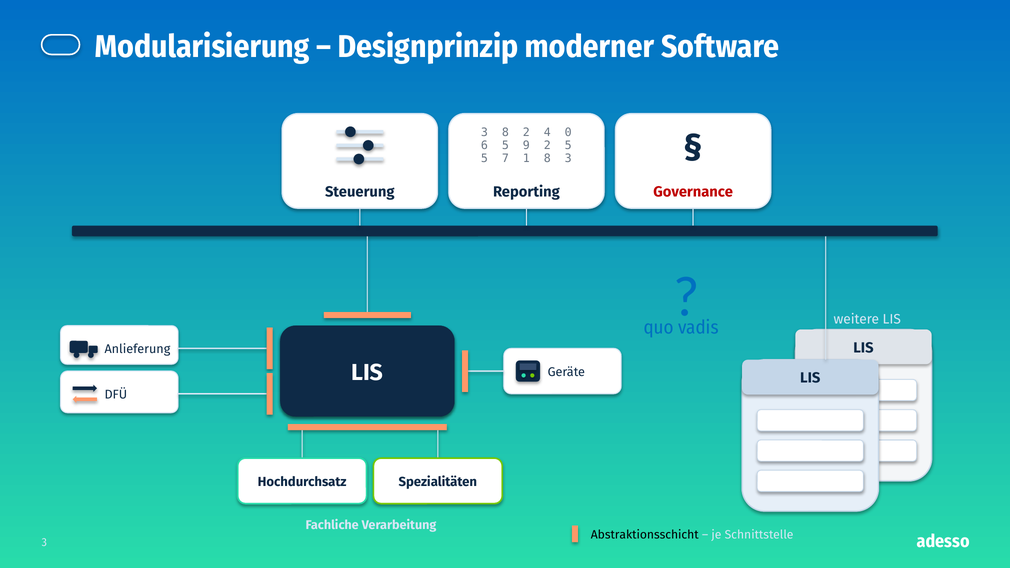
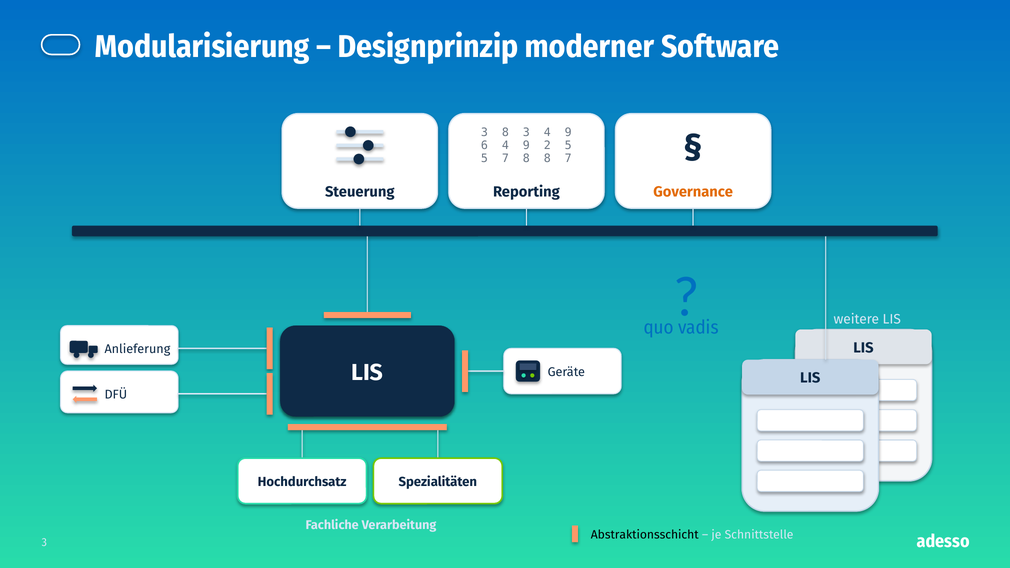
8 2: 2 -> 3
0 at (568, 132): 0 -> 9
6 5: 5 -> 4
7 1: 1 -> 8
8 3: 3 -> 7
Governance colour: red -> orange
